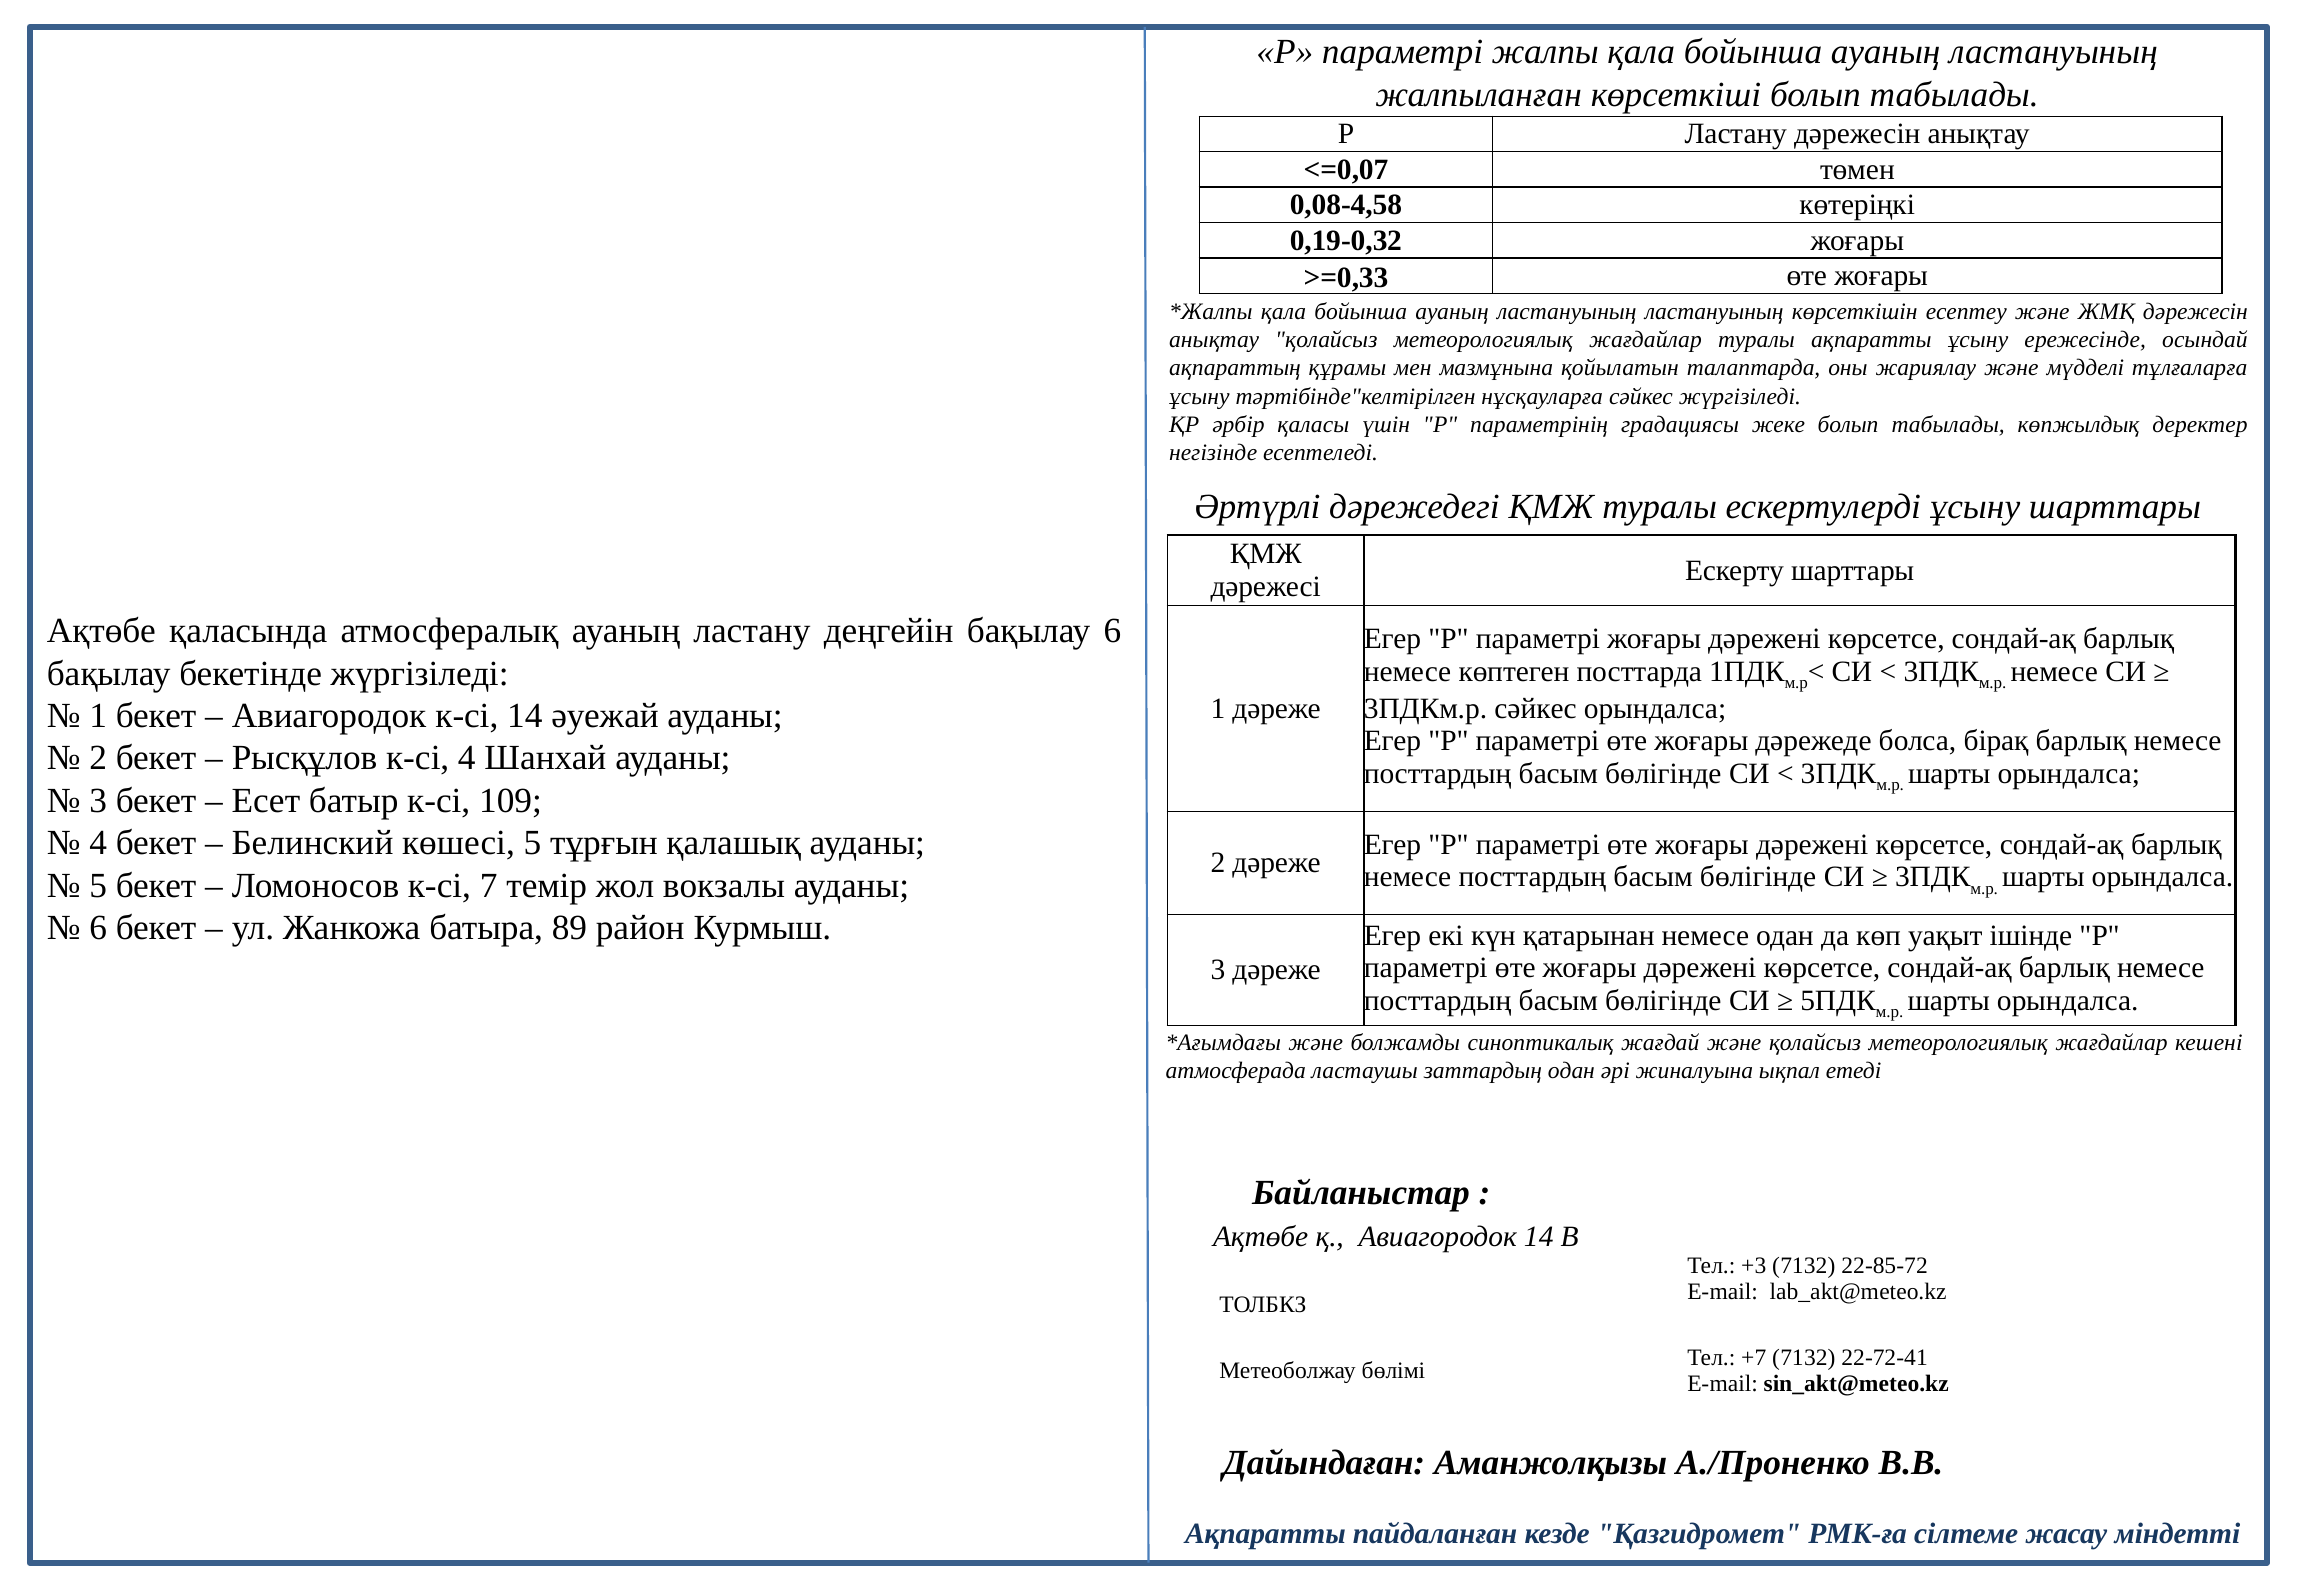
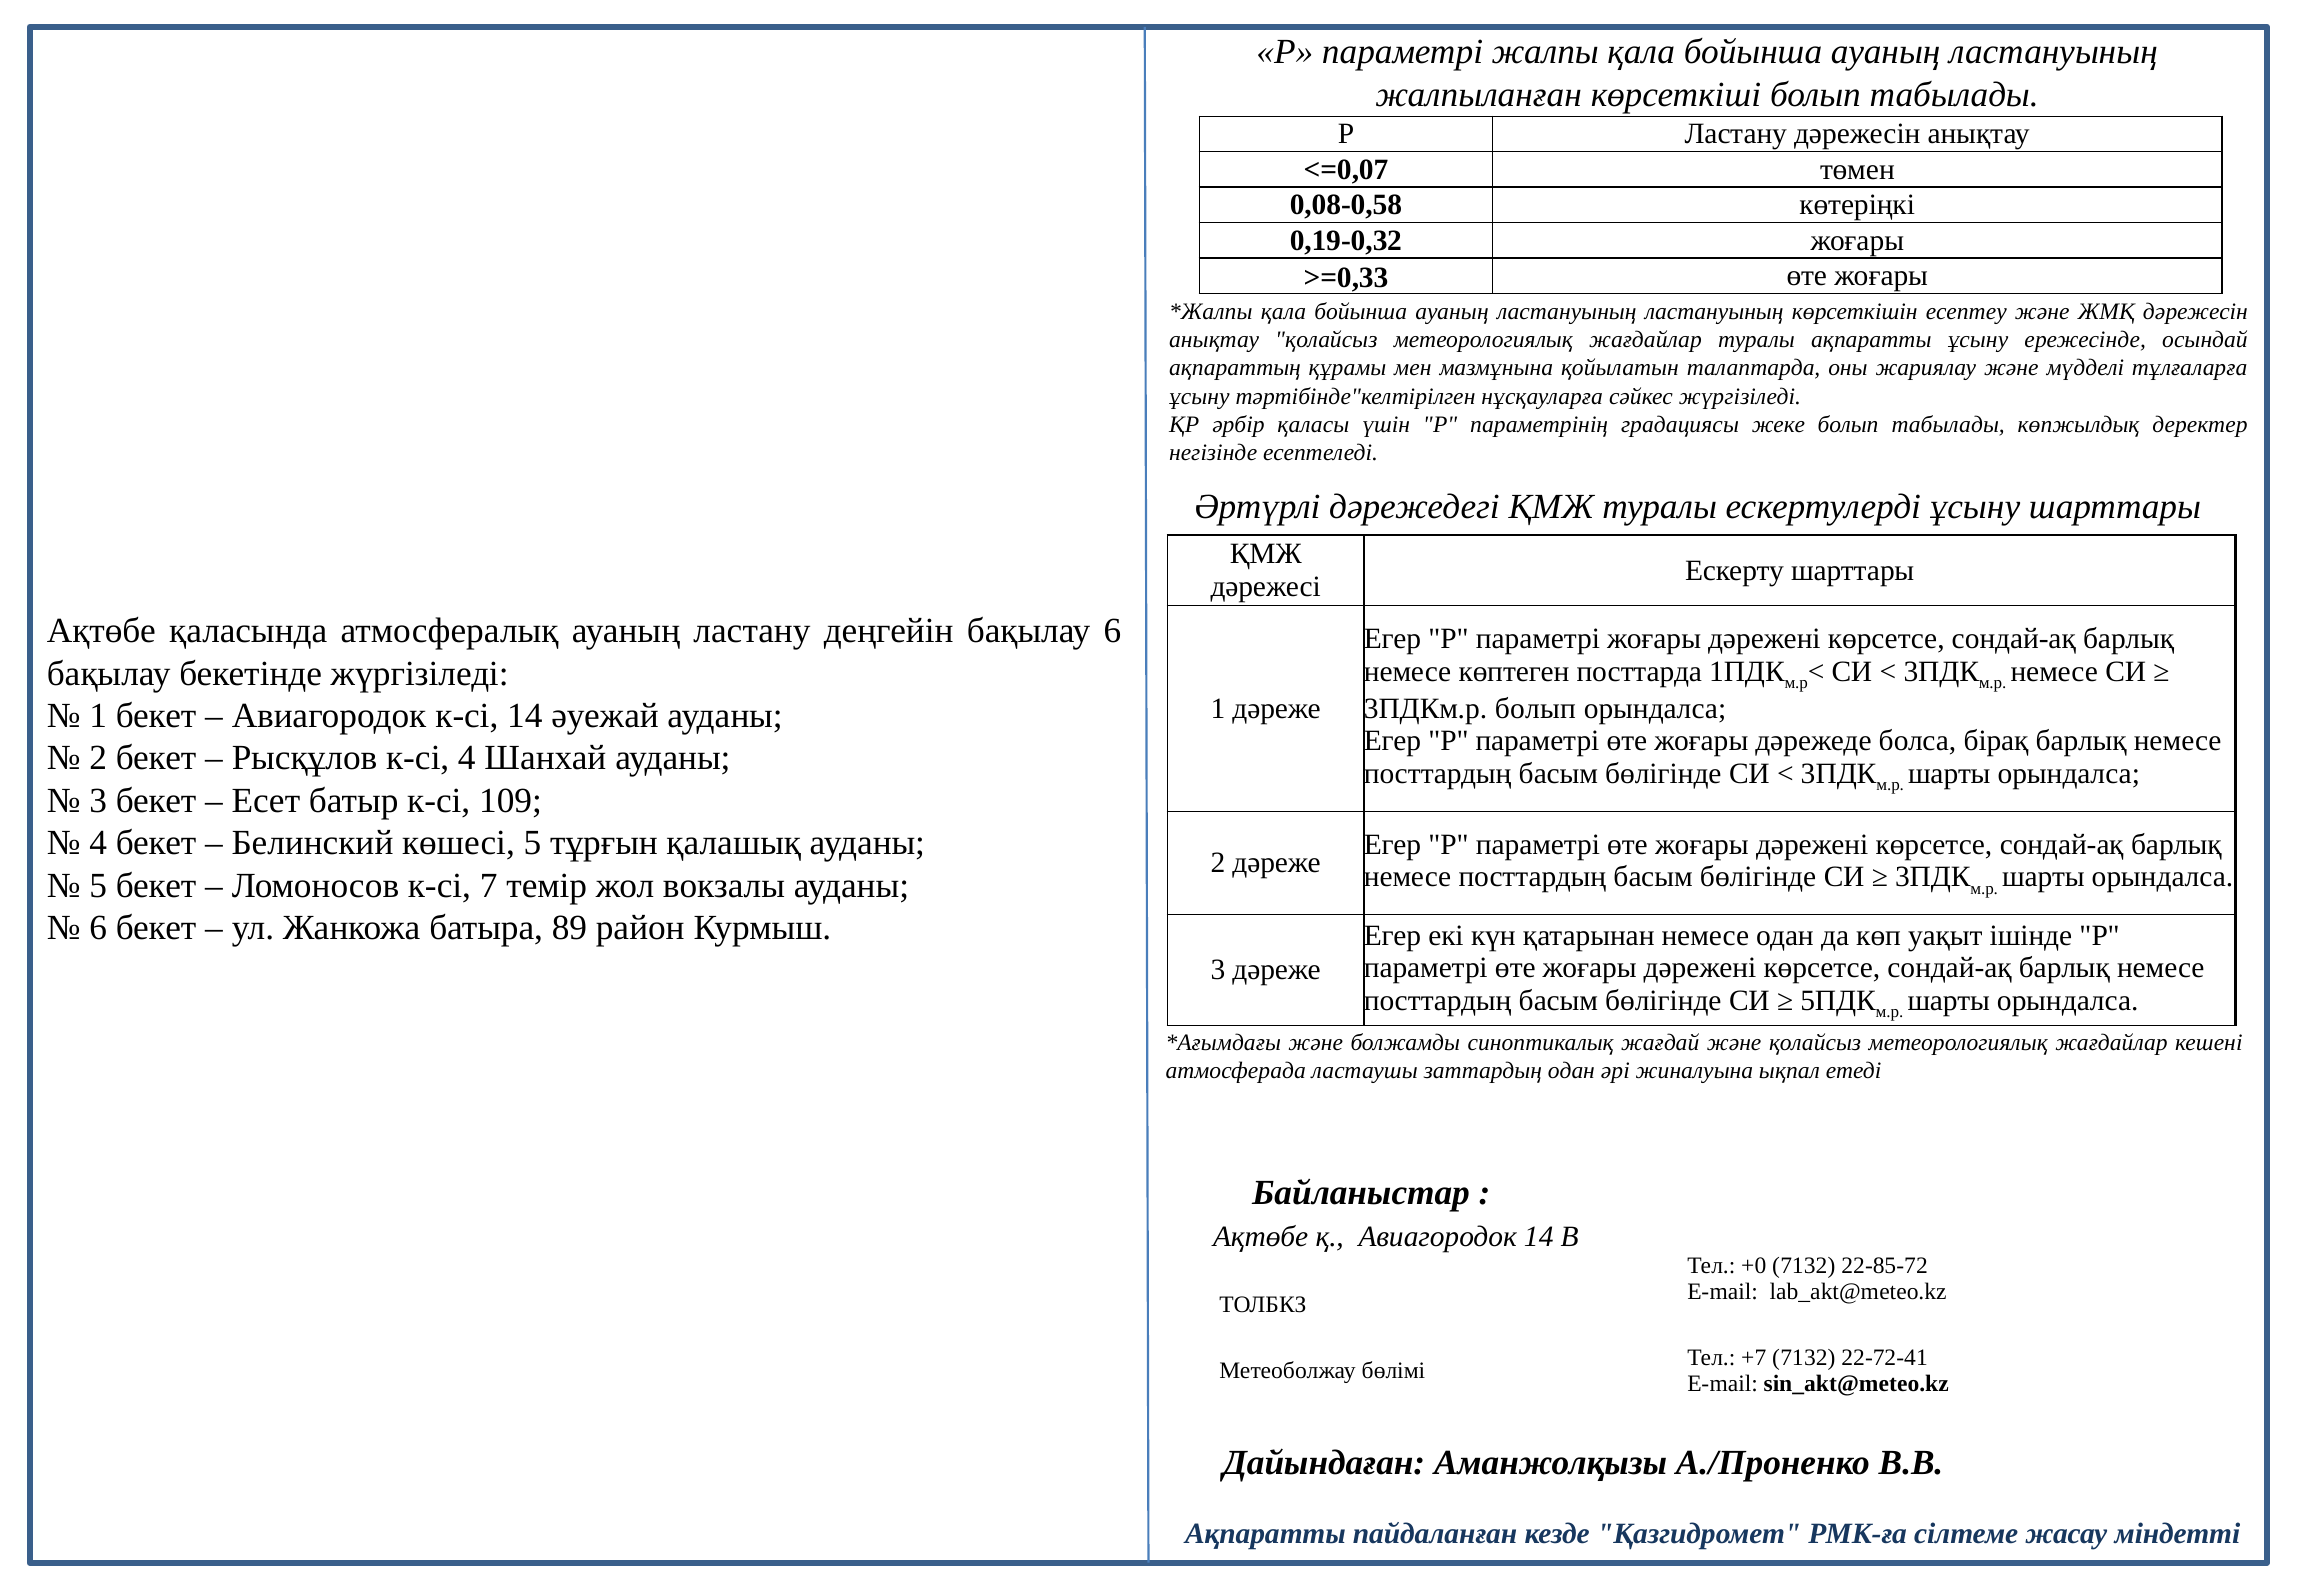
0,08-4,58: 0,08-4,58 -> 0,08-0,58
3ПДКм.р сәйкес: сәйкес -> болып
+3: +3 -> +0
